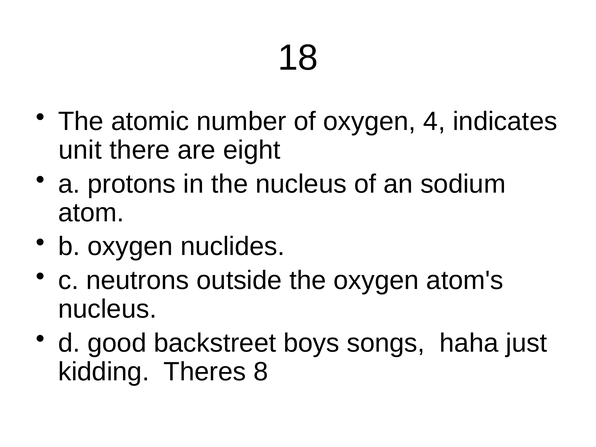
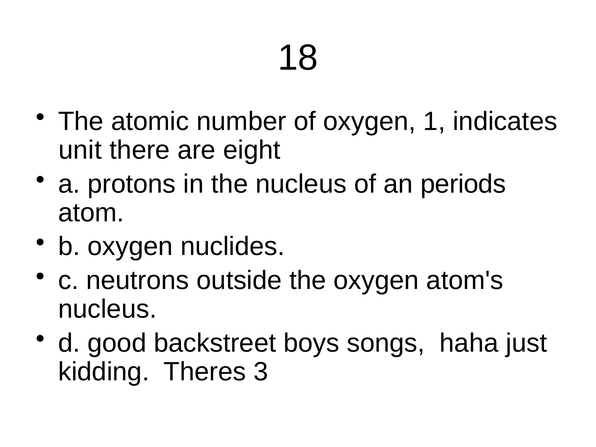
4: 4 -> 1
sodium: sodium -> periods
8: 8 -> 3
